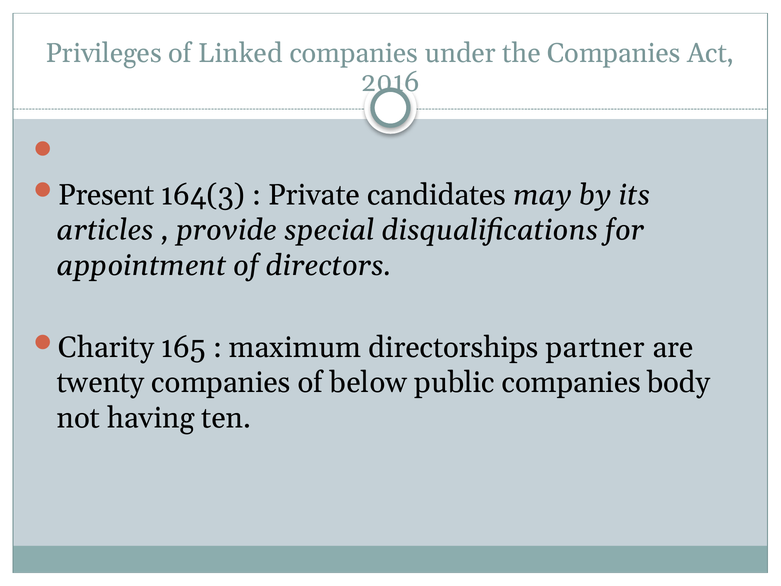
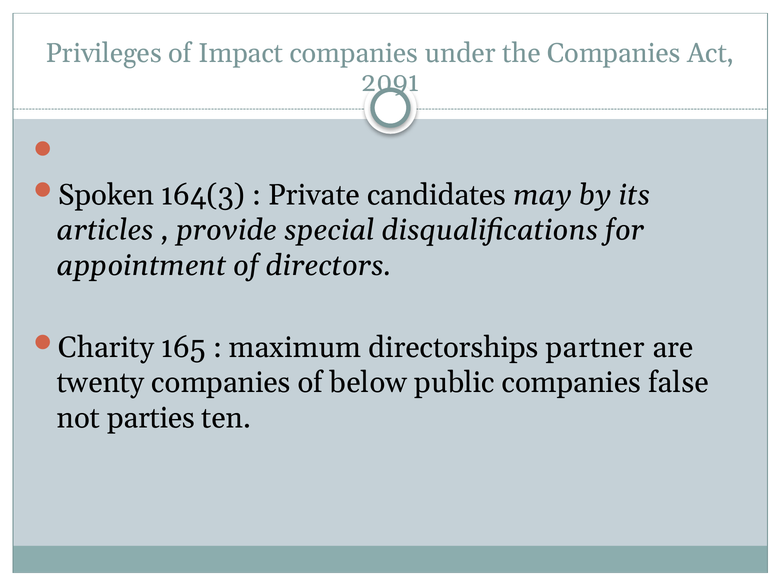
Linked: Linked -> Impact
2016: 2016 -> 2091
Present: Present -> Spoken
body: body -> false
having: having -> parties
